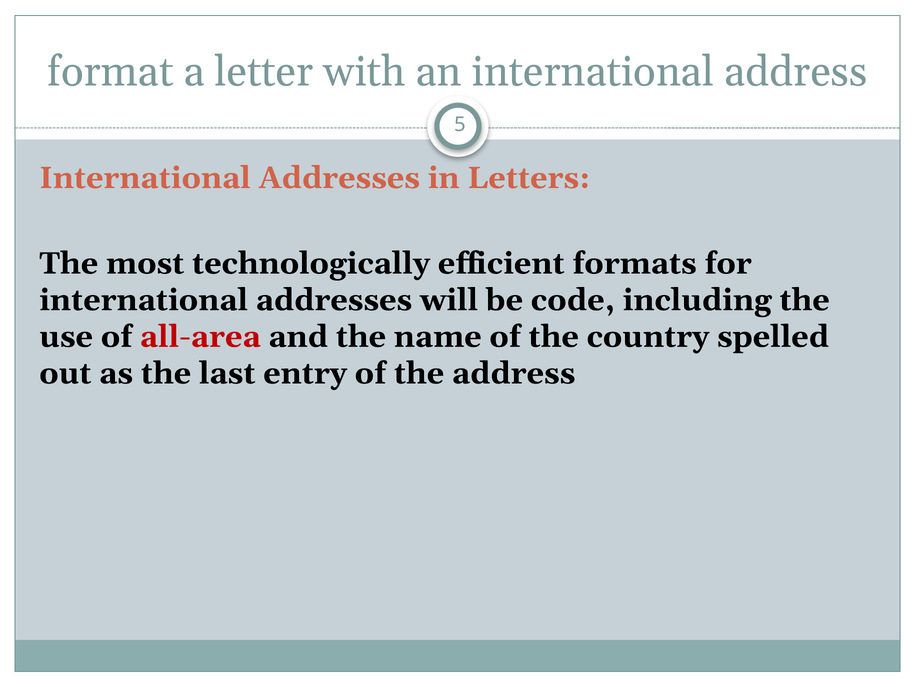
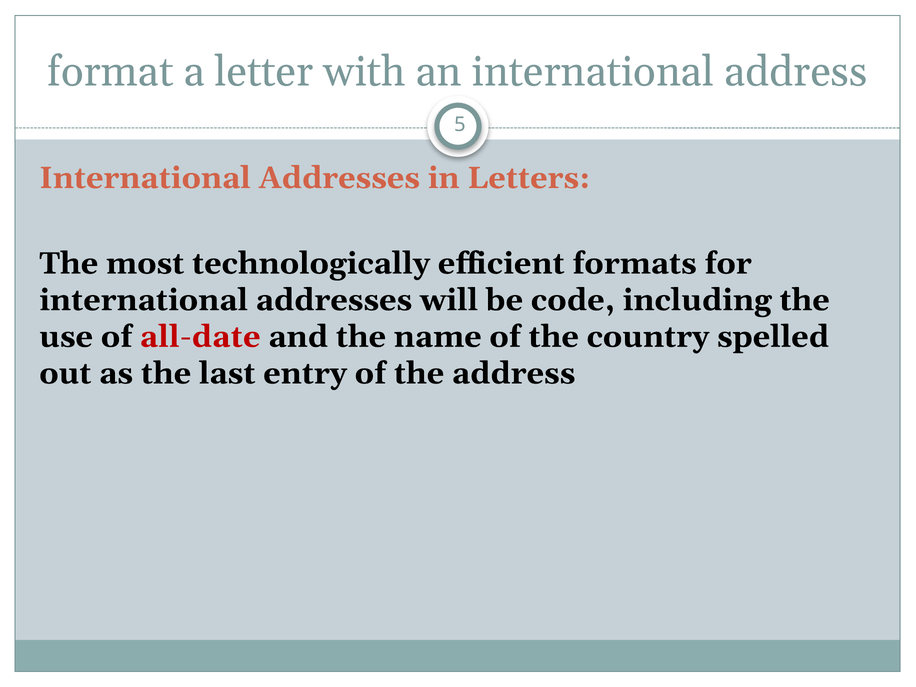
all-area: all-area -> all-date
